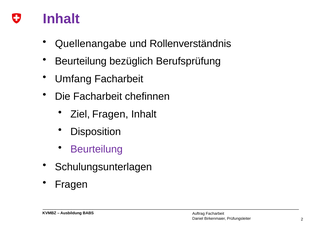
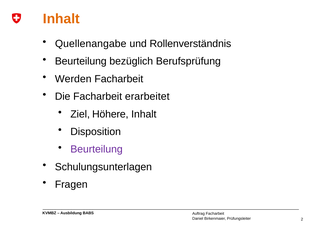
Inhalt at (61, 19) colour: purple -> orange
Umfang: Umfang -> Werden
chefinnen: chefinnen -> erarbeitet
Ziel Fragen: Fragen -> Höhere
